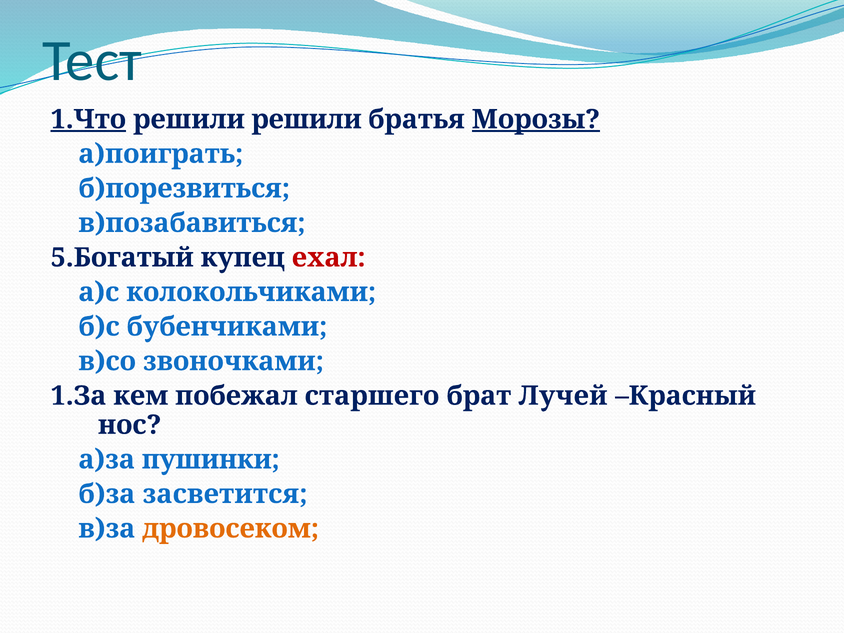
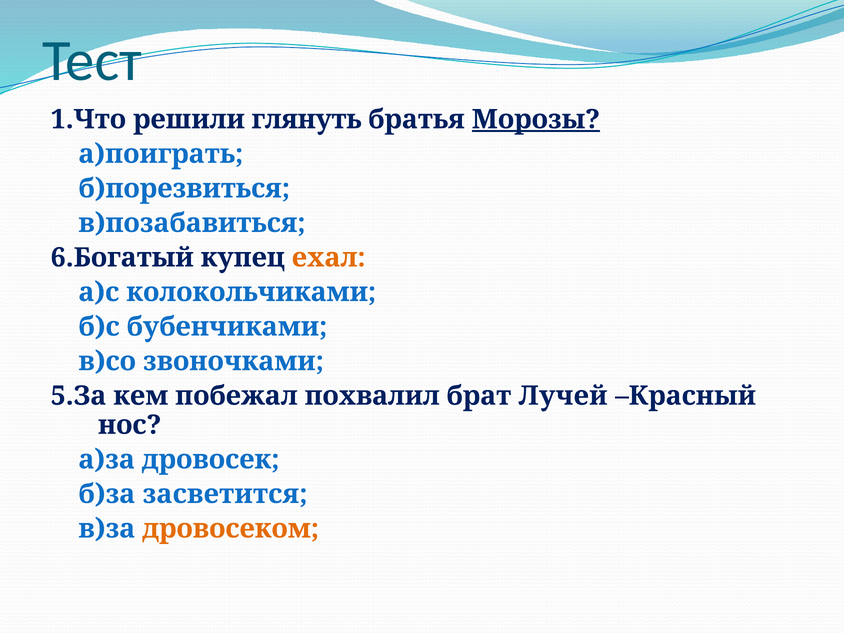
1.Что underline: present -> none
решили решили: решили -> глянуть
5.Богатый: 5.Богатый -> 6.Богатый
ехал colour: red -> orange
1.За: 1.За -> 5.За
старшего: старшего -> похвалил
пушинки: пушинки -> дровосек
